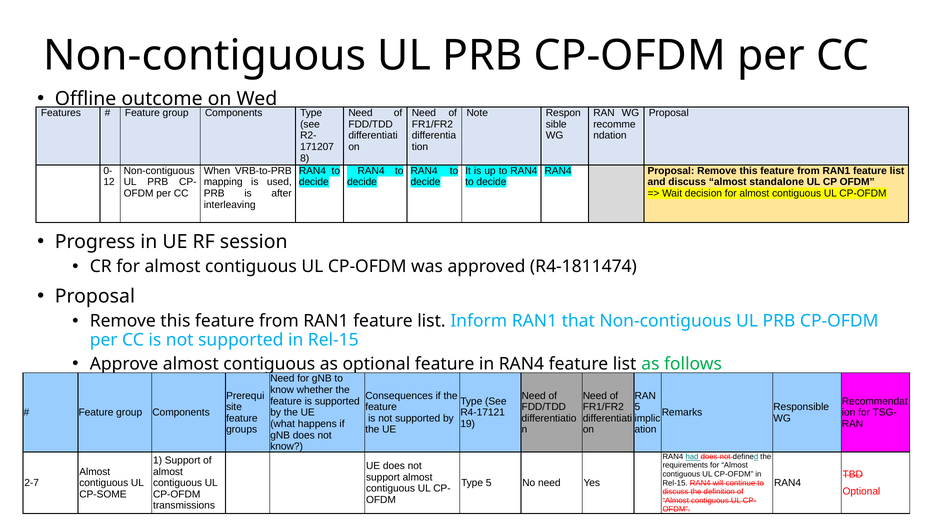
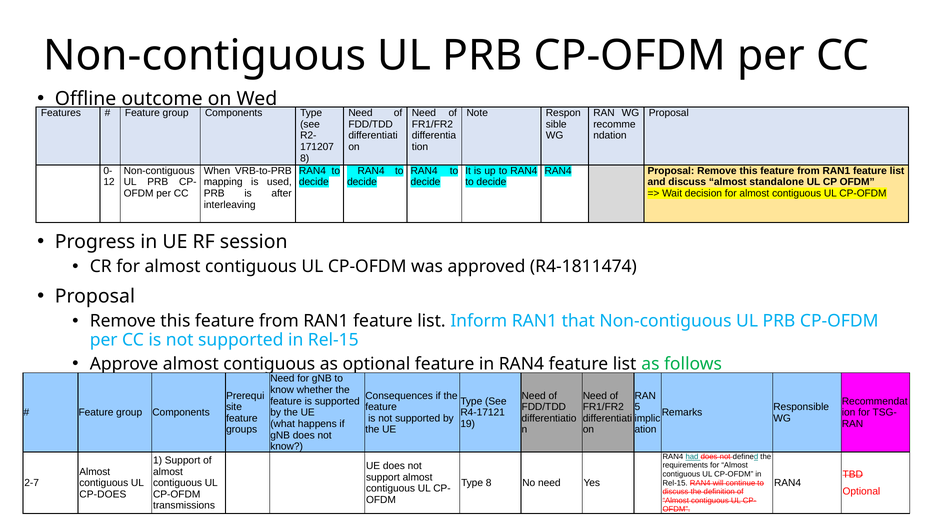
Type 5: 5 -> 8
CP-SOME: CP-SOME -> CP-DOES
